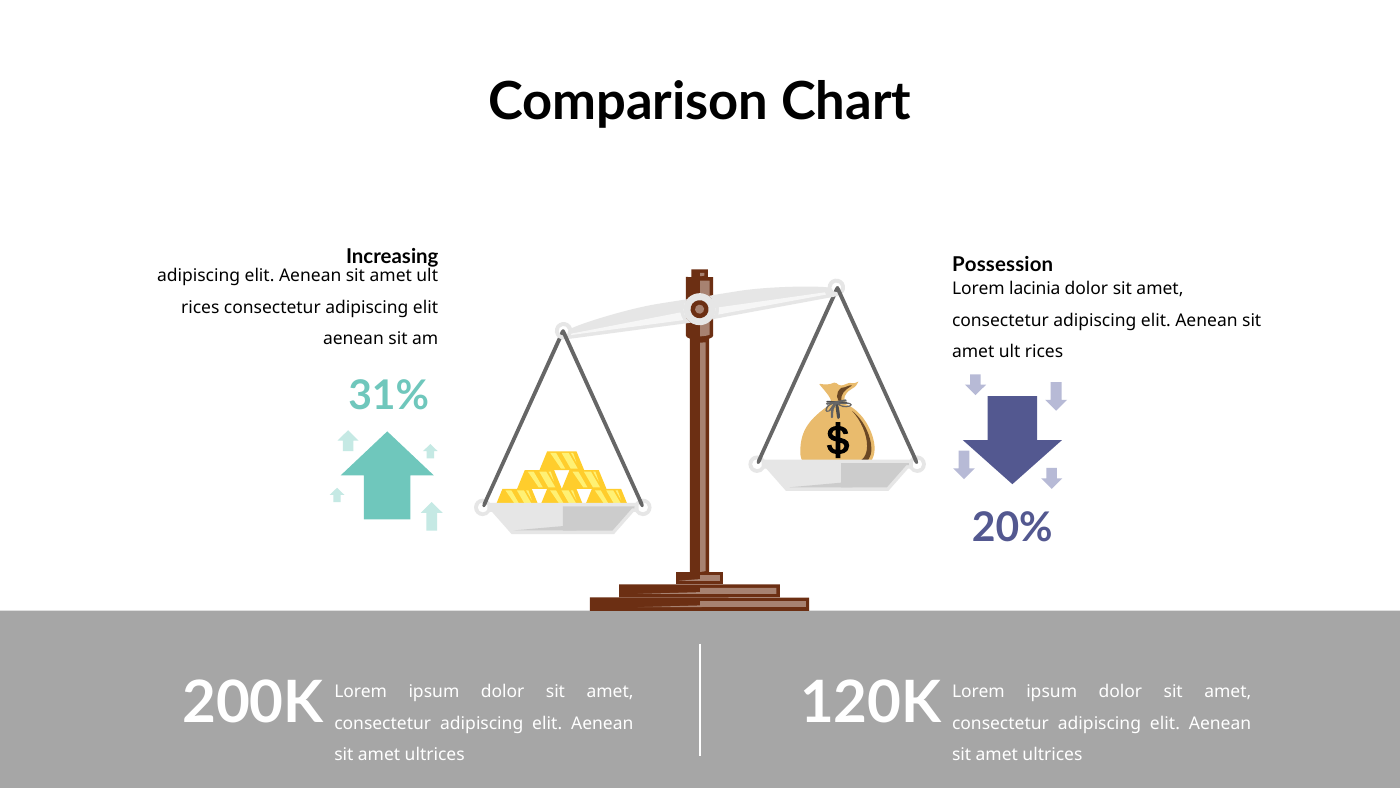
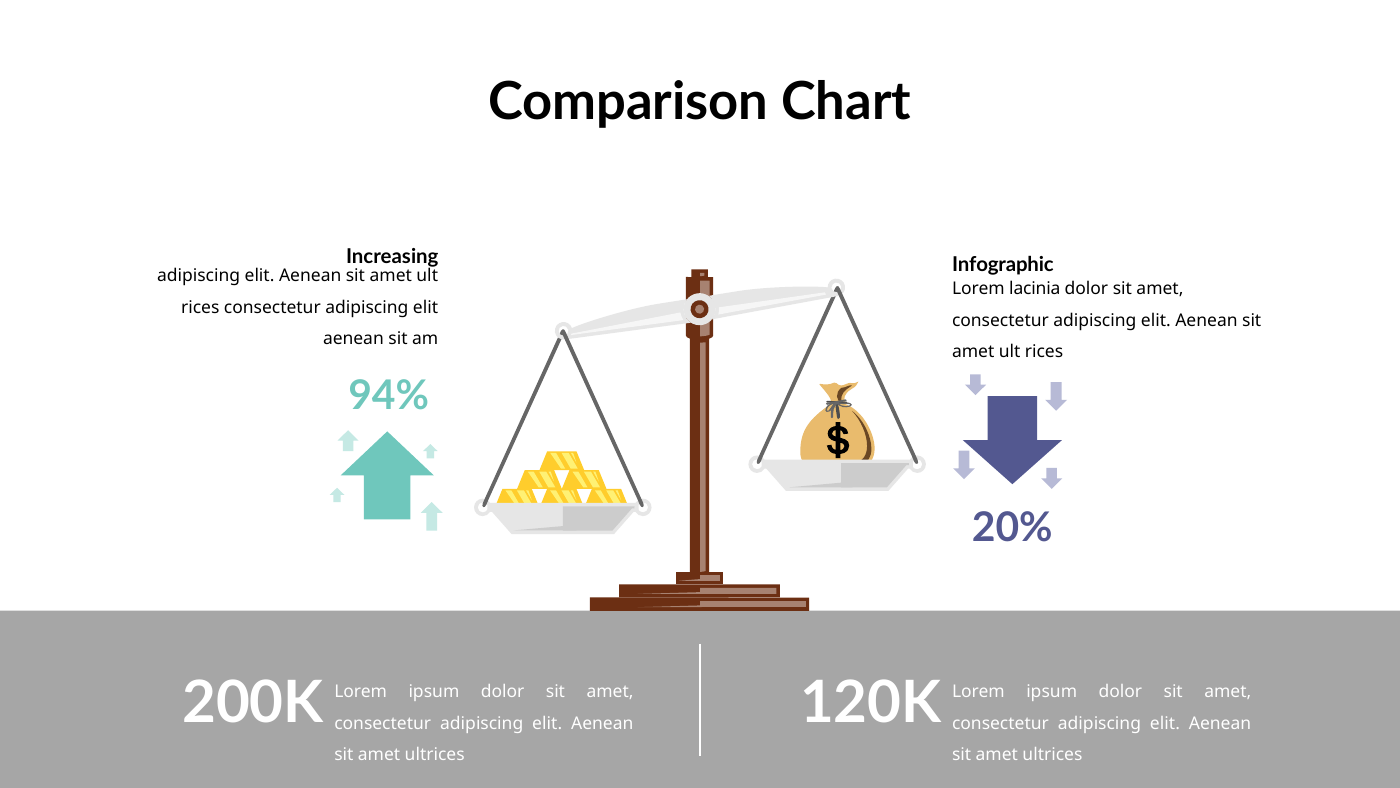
Possession: Possession -> Infographic
31%: 31% -> 94%
